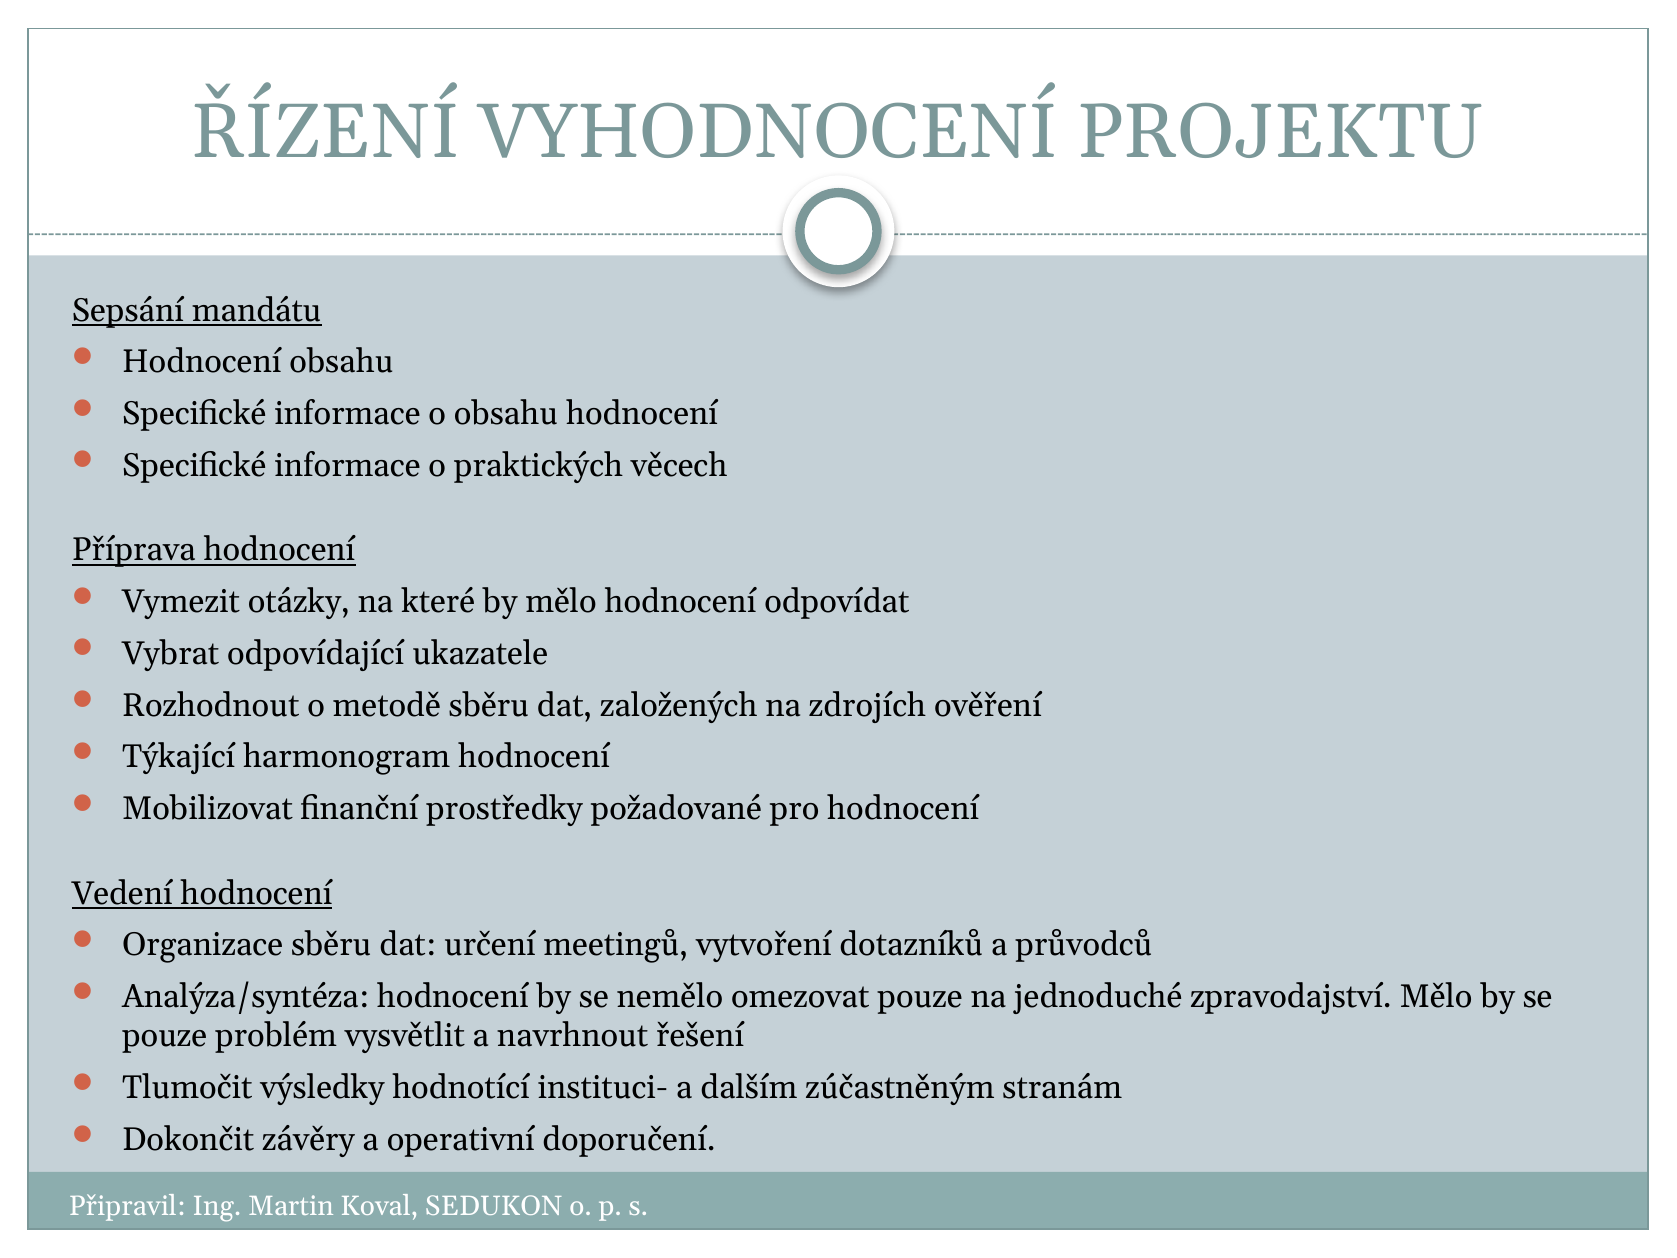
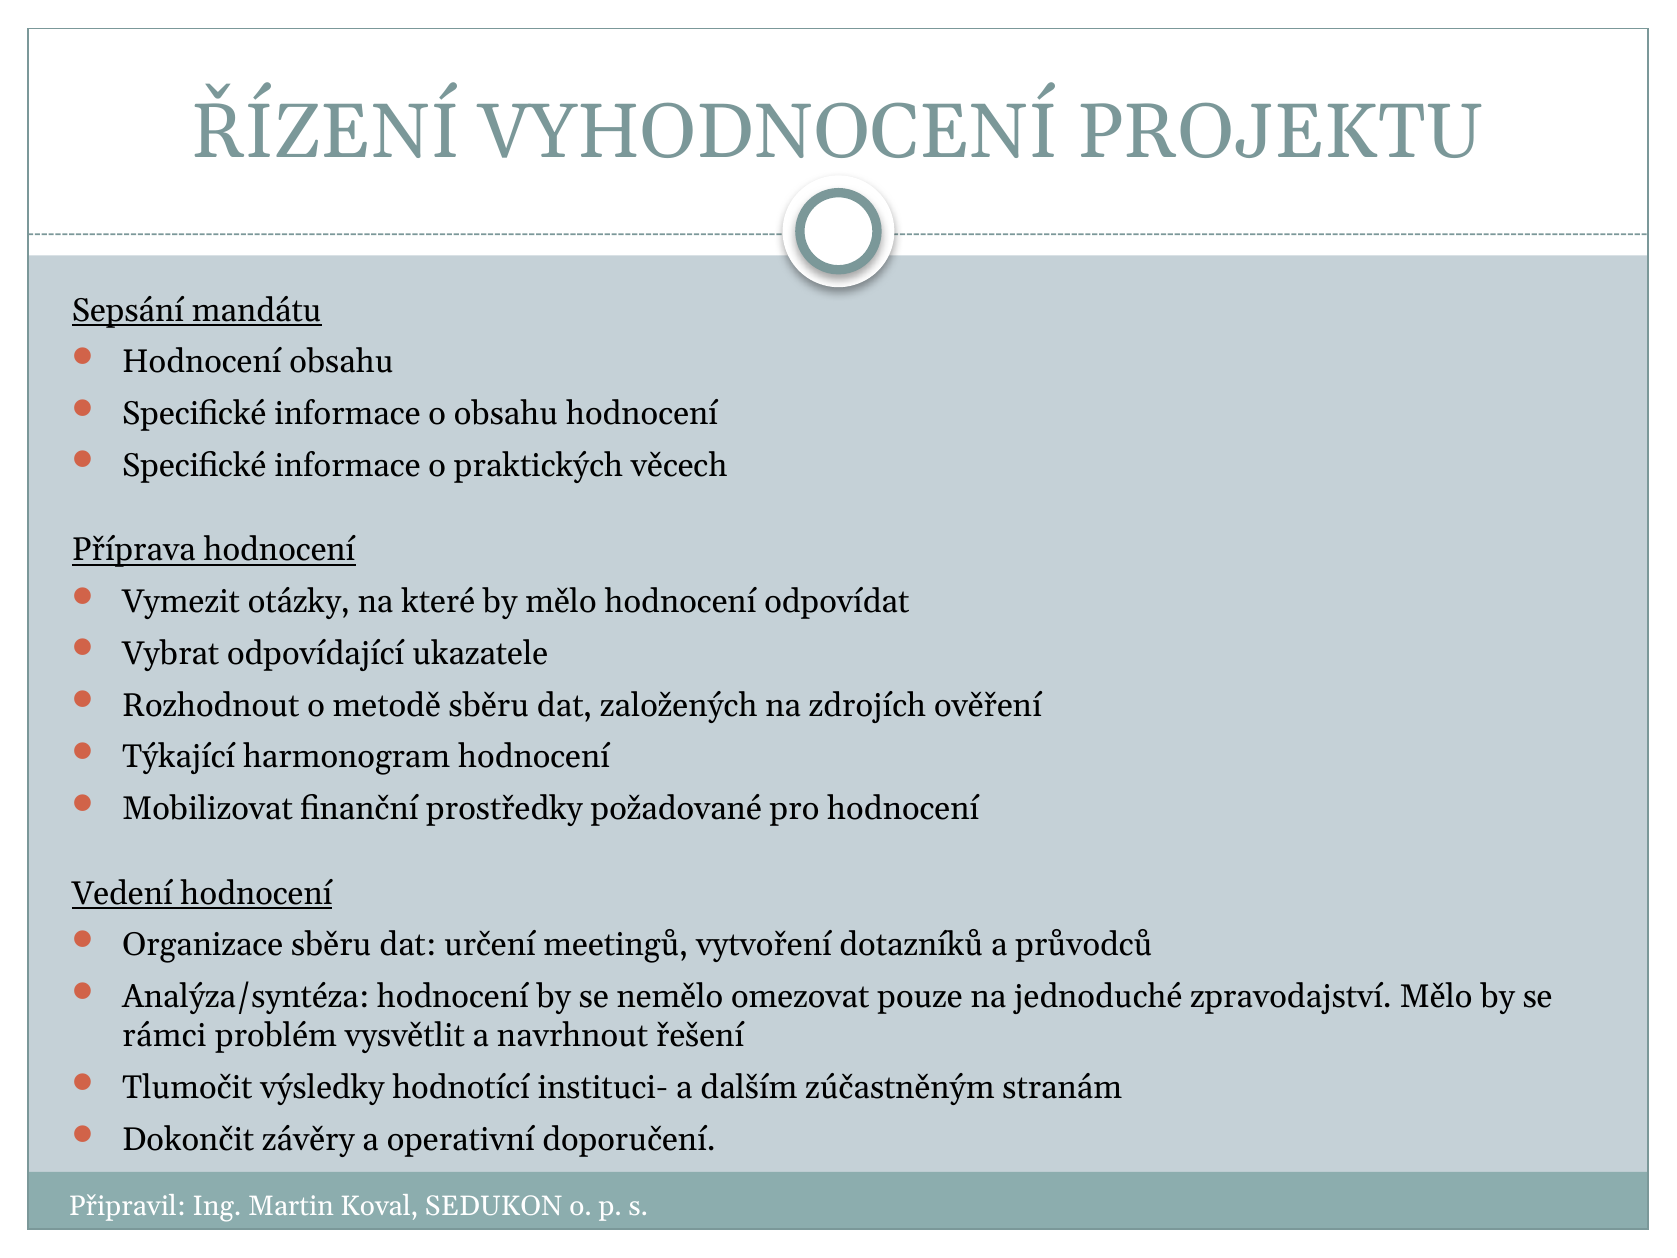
pouze at (165, 1036): pouze -> rámci
